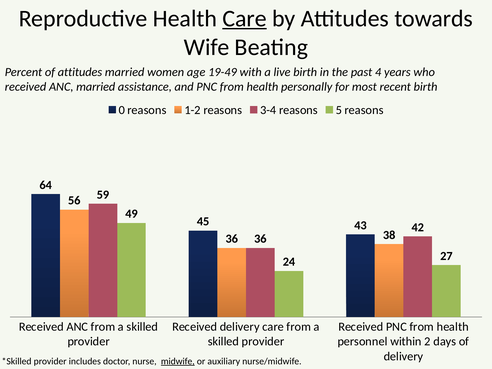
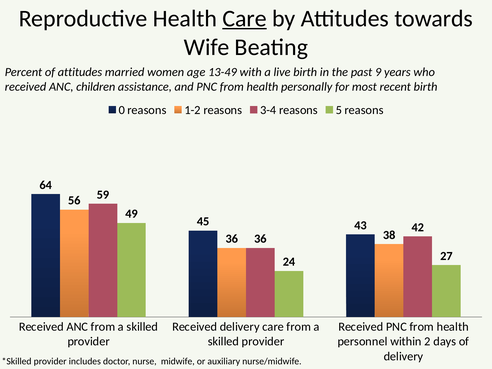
19-49: 19-49 -> 13-49
4: 4 -> 9
ANC married: married -> children
midwife underline: present -> none
